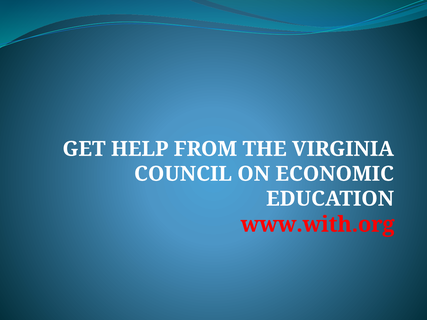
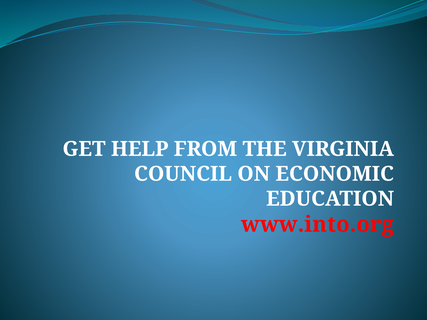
www.with.org: www.with.org -> www.into.org
